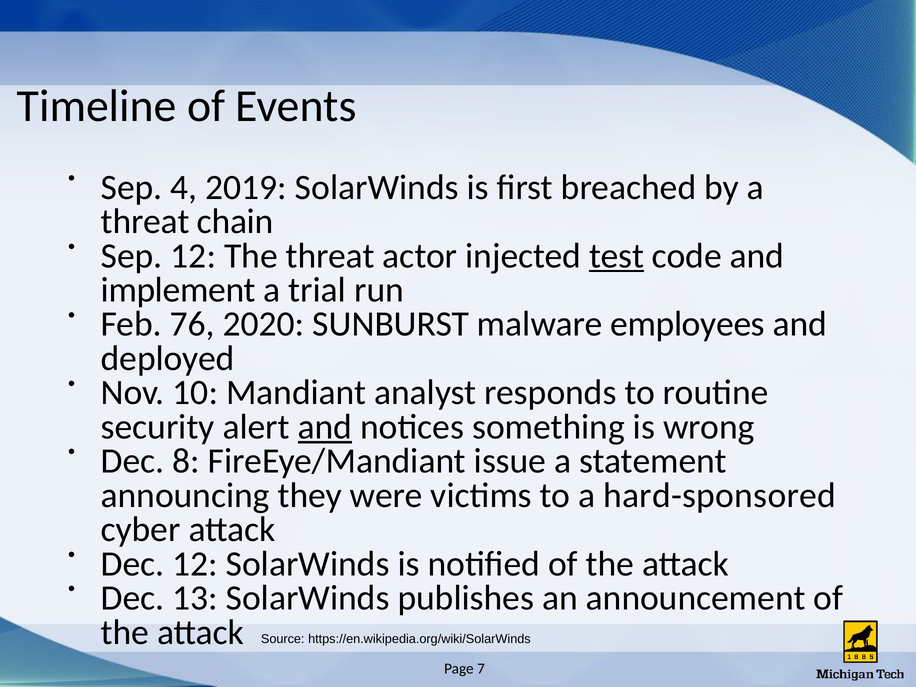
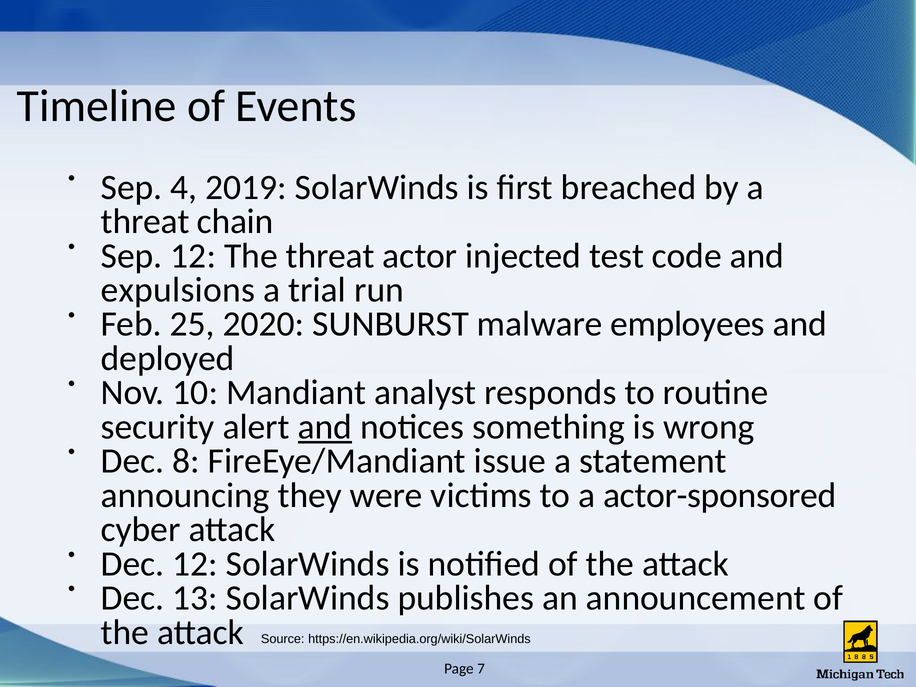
test underline: present -> none
implement: implement -> expulsions
76: 76 -> 25
hard-sponsored: hard-sponsored -> actor-sponsored
